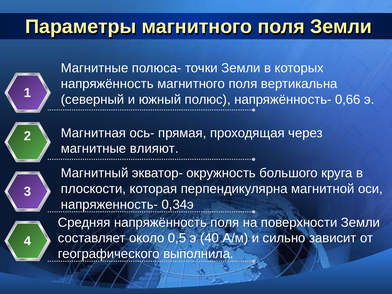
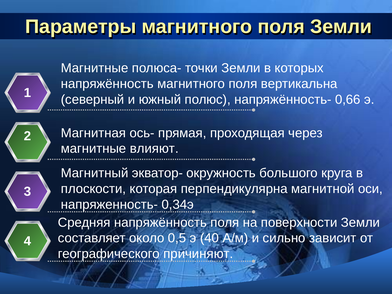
выполнила: выполнила -> причиняют
